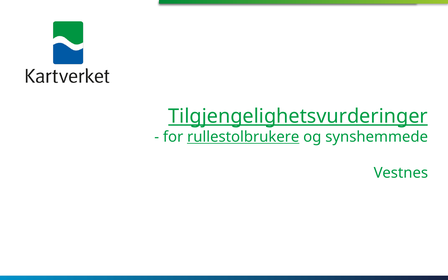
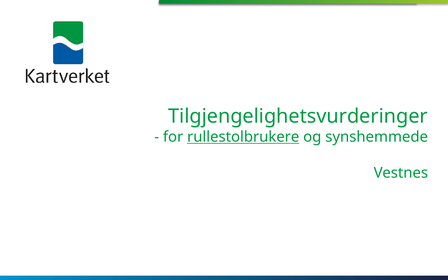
Tilgjengelighetsvurderinger underline: present -> none
